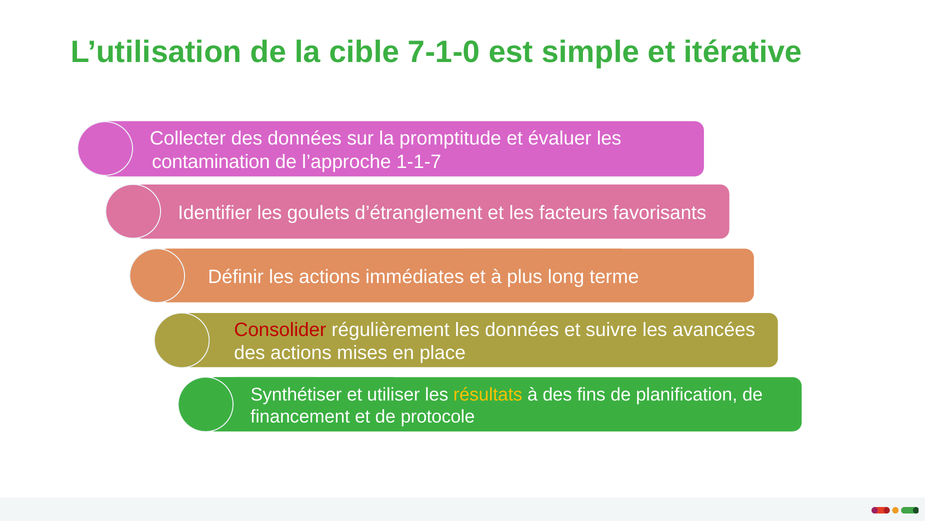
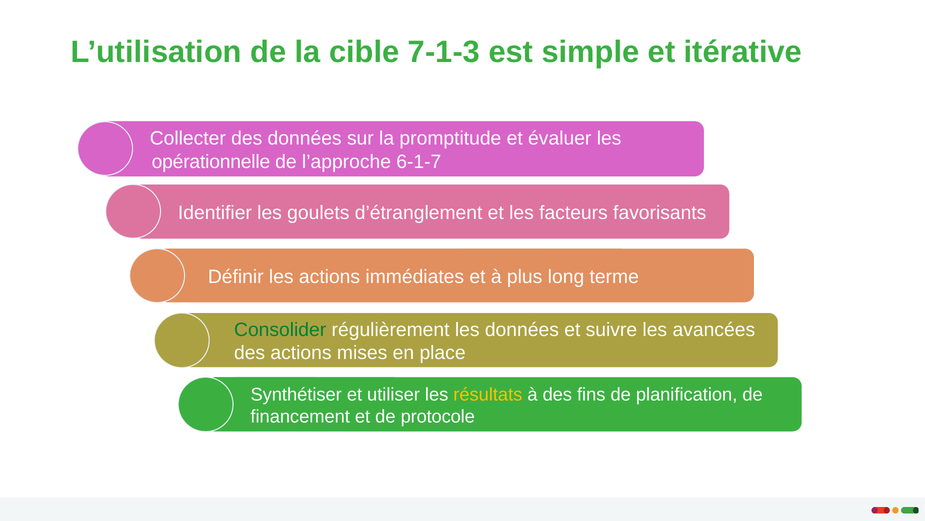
7-1-0: 7-1-0 -> 7-1-3
contamination: contamination -> opérationnelle
1-1-7: 1-1-7 -> 6-1-7
Consolider colour: red -> green
